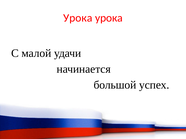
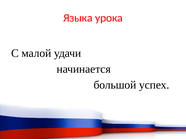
Урока at (78, 18): Урока -> Языка
